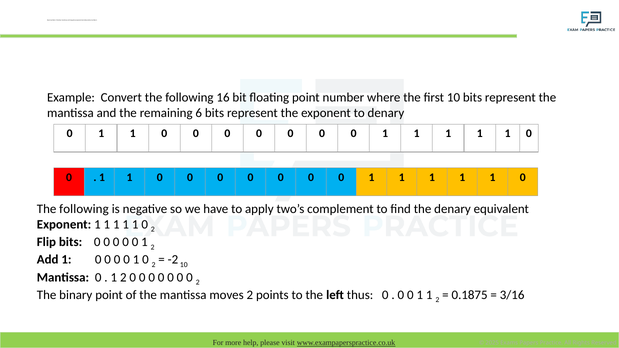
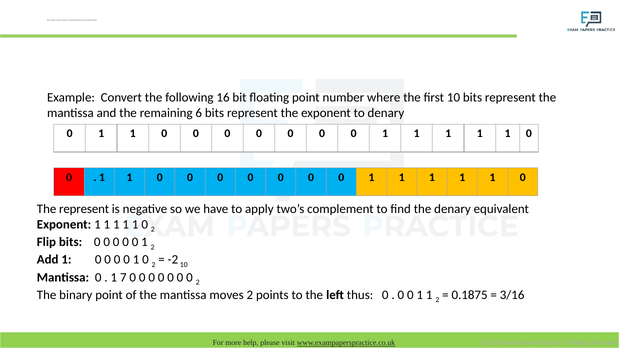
following at (84, 209): following -> represent
2 at (123, 277): 2 -> 7
